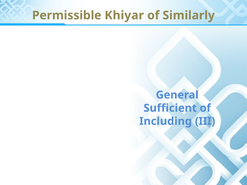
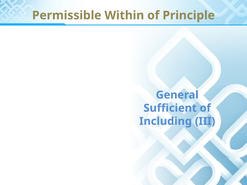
Khiyar: Khiyar -> Within
Similarly: Similarly -> Principle
